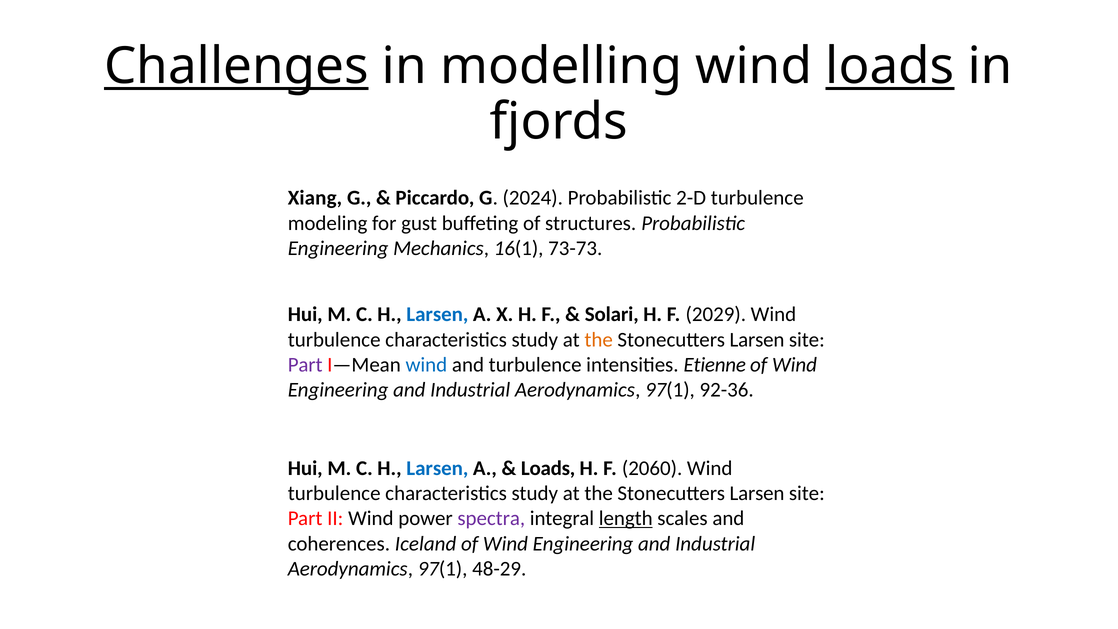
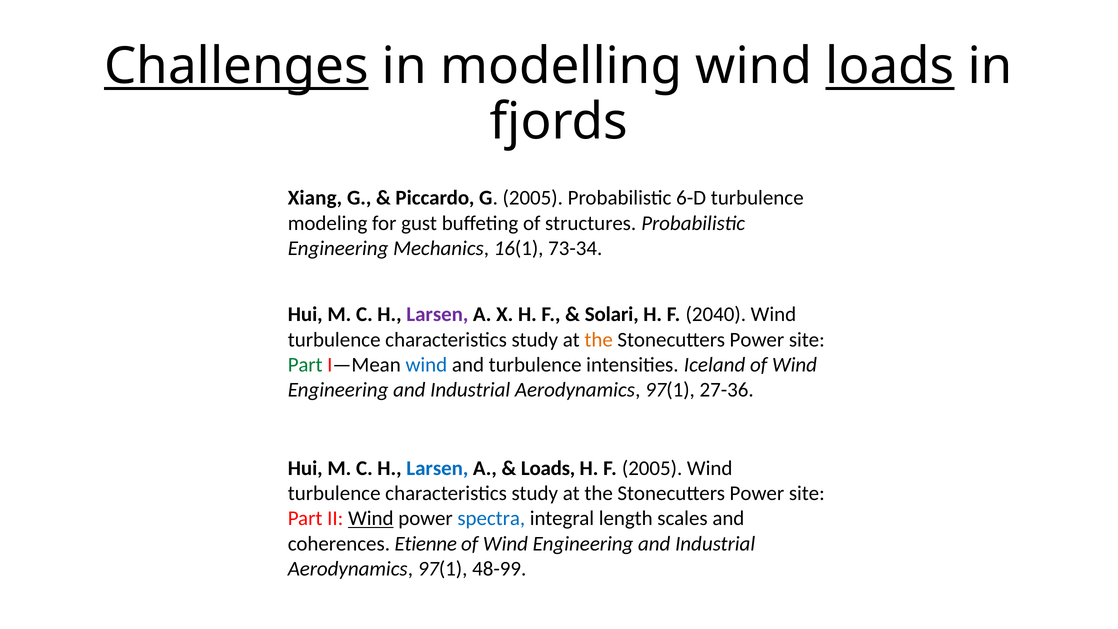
G 2024: 2024 -> 2005
2-D: 2-D -> 6-D
73-73: 73-73 -> 73-34
Larsen at (437, 314) colour: blue -> purple
2029: 2029 -> 2040
Larsen at (757, 340): Larsen -> Power
Part at (305, 365) colour: purple -> green
Etienne: Etienne -> Iceland
92-36: 92-36 -> 27-36
F 2060: 2060 -> 2005
Larsen at (757, 493): Larsen -> Power
Wind at (371, 518) underline: none -> present
spectra colour: purple -> blue
length underline: present -> none
Iceland: Iceland -> Etienne
48-29: 48-29 -> 48-99
